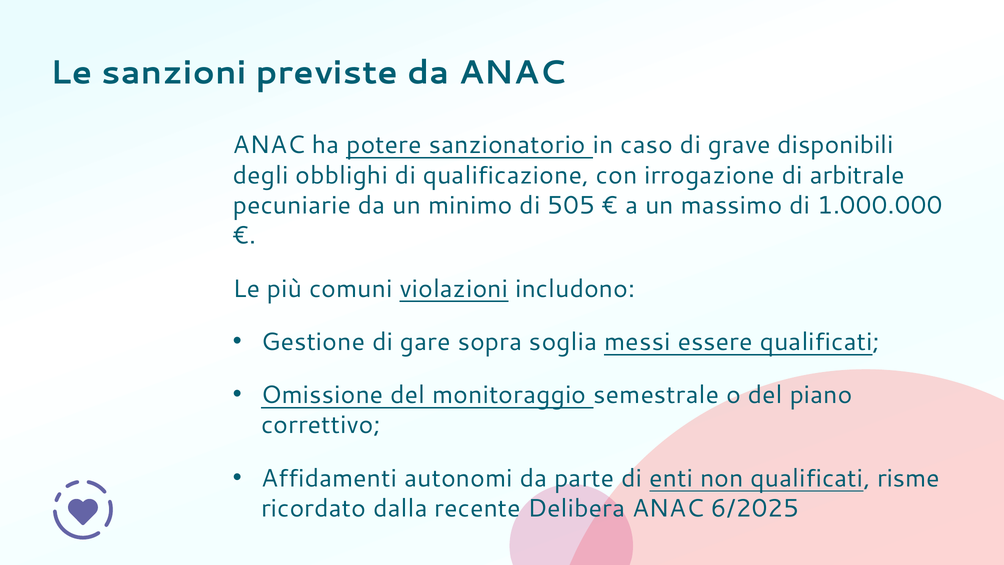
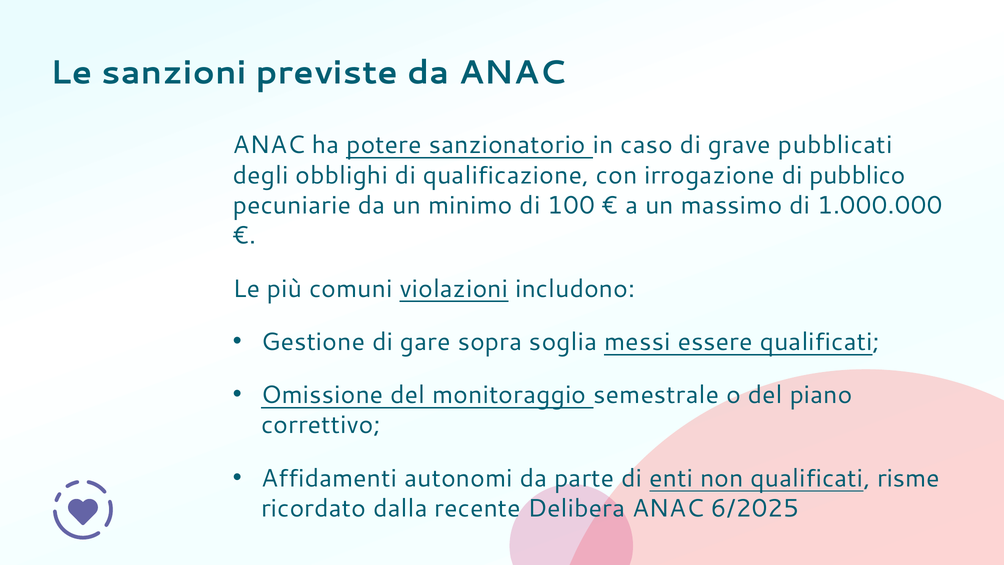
disponibili: disponibili -> pubblicati
arbitrale: arbitrale -> pubblico
505: 505 -> 100
